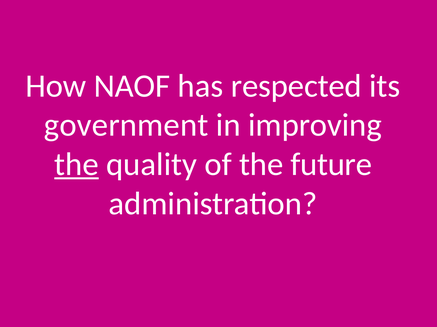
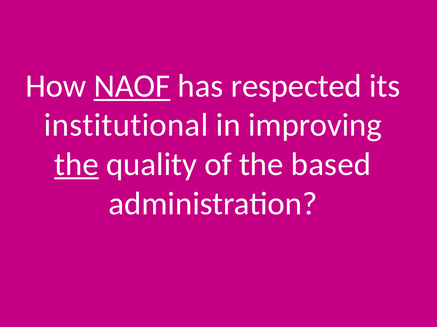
NAOF underline: none -> present
government: government -> institutional
future: future -> based
